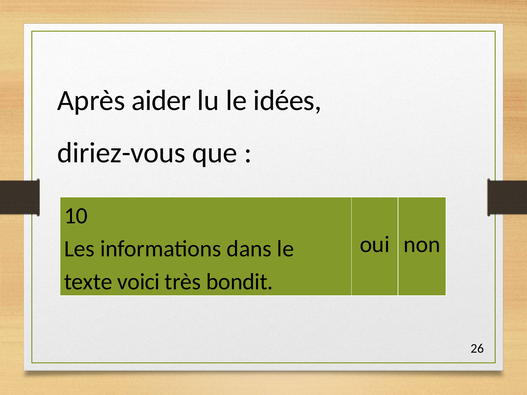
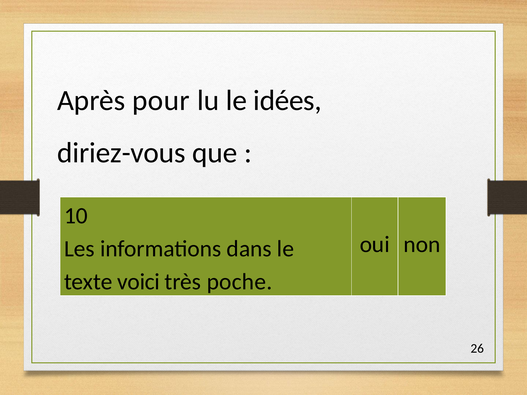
aider: aider -> pour
bondit: bondit -> poche
